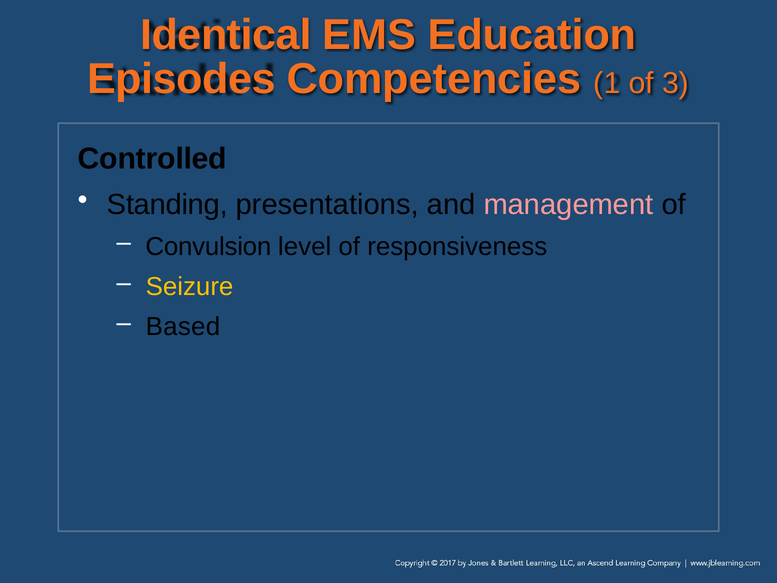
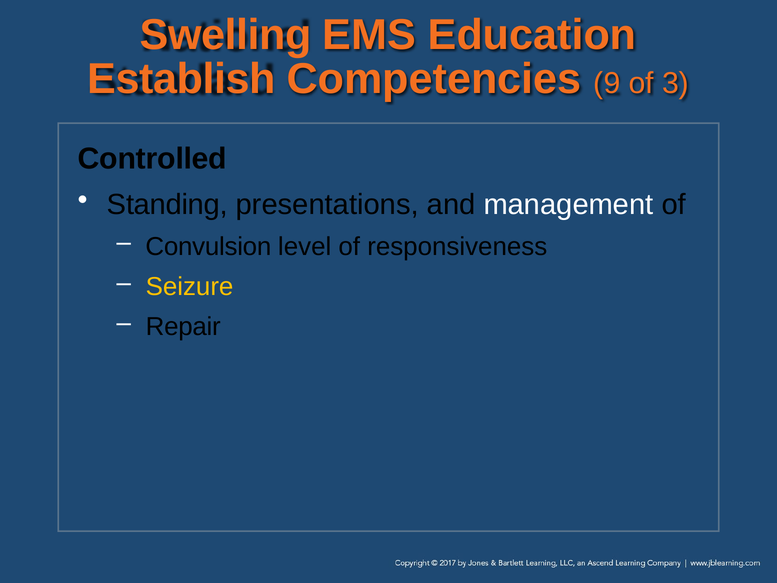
Identical: Identical -> Swelling
Episodes: Episodes -> Establish
1: 1 -> 9
management colour: pink -> white
Based: Based -> Repair
